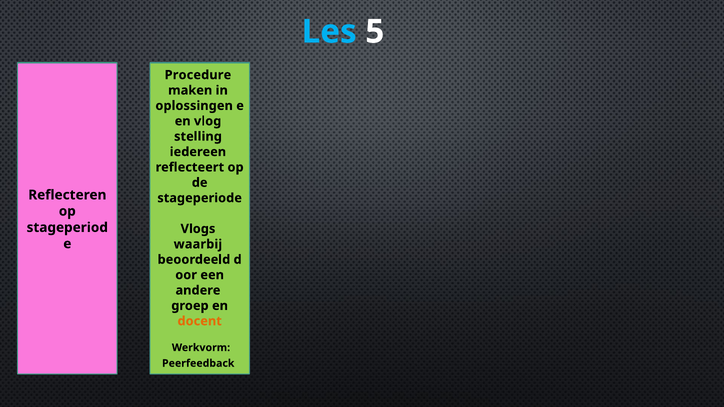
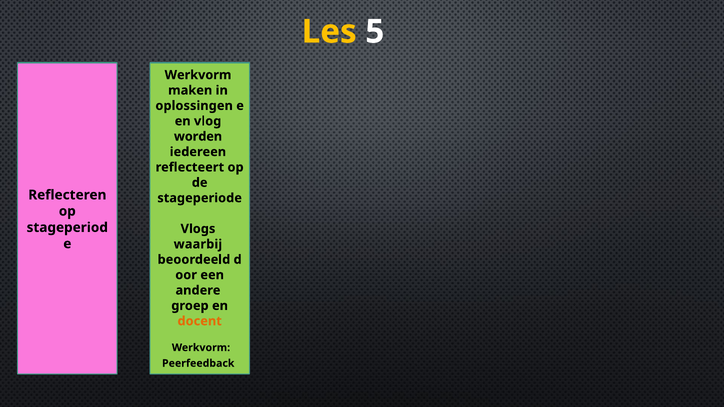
Les colour: light blue -> yellow
Procedure at (198, 75): Procedure -> Werkvorm
stelling: stelling -> worden
